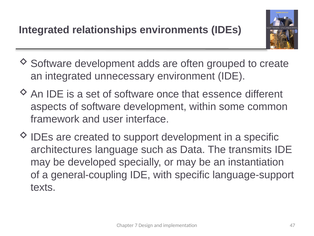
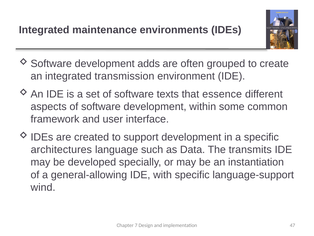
relationships: relationships -> maintenance
unnecessary: unnecessary -> transmission
once: once -> texts
general-coupling: general-coupling -> general-allowing
texts: texts -> wind
